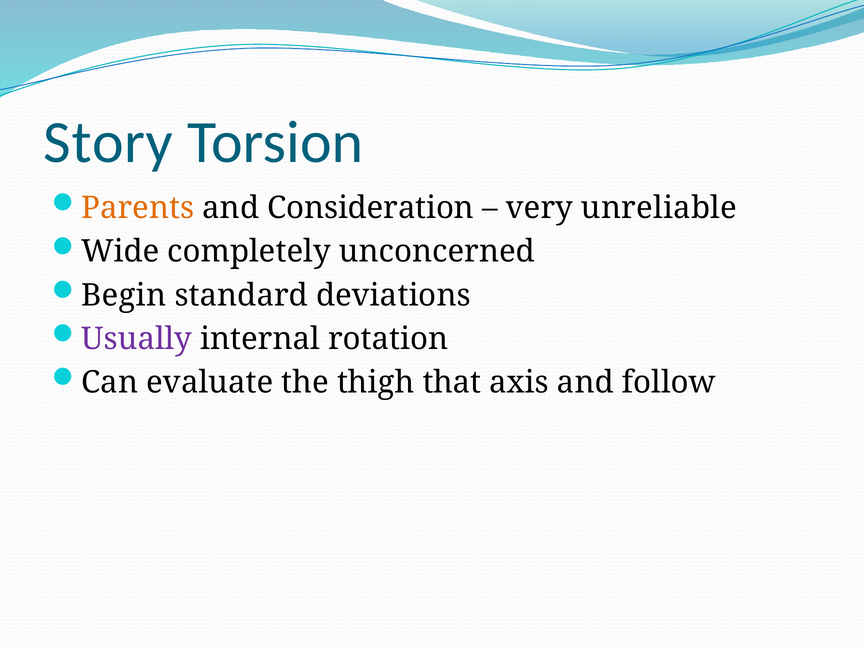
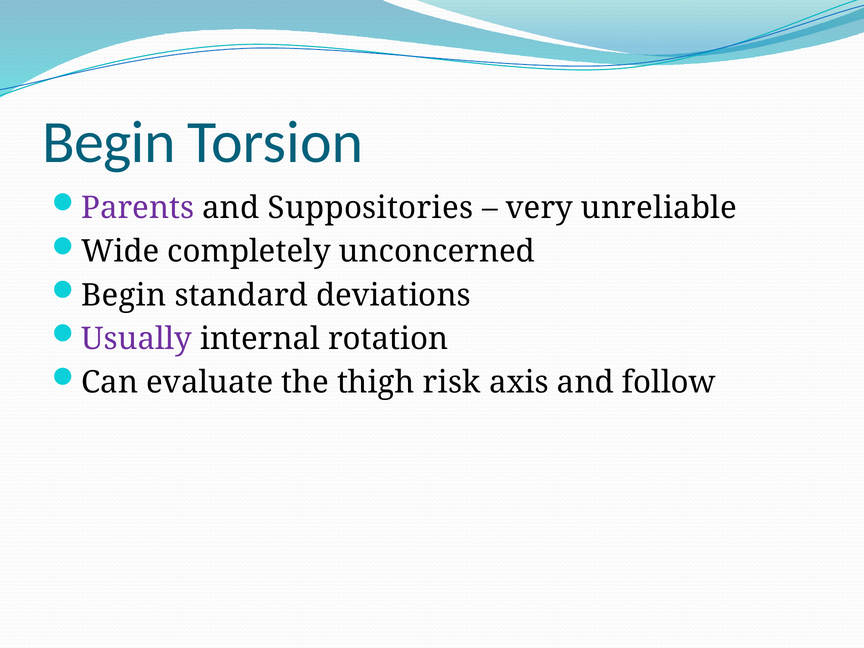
Story at (108, 143): Story -> Begin
Parents colour: orange -> purple
Consideration: Consideration -> Suppositories
that: that -> risk
